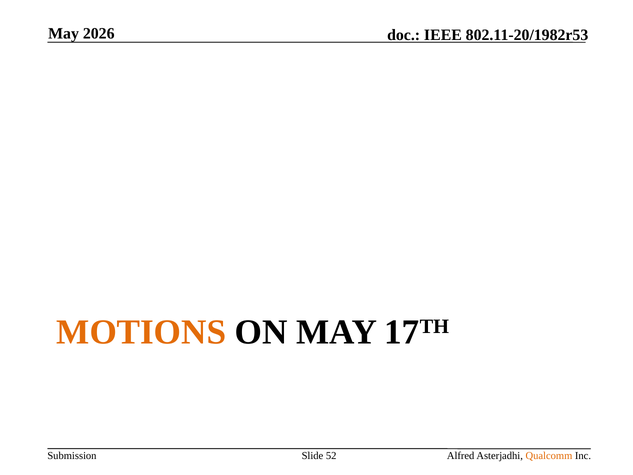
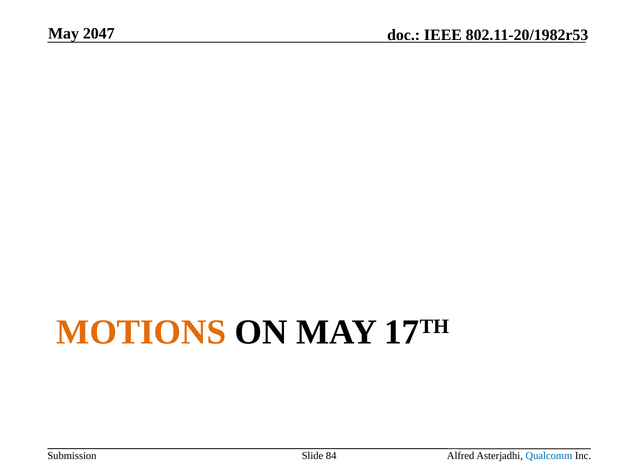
2026: 2026 -> 2047
52: 52 -> 84
Qualcomm colour: orange -> blue
